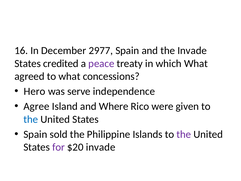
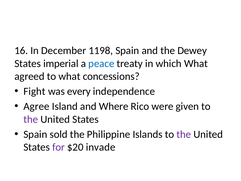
2977: 2977 -> 1198
the Invade: Invade -> Dewey
credited: credited -> imperial
peace colour: purple -> blue
Hero: Hero -> Fight
serve: serve -> every
the at (31, 119) colour: blue -> purple
